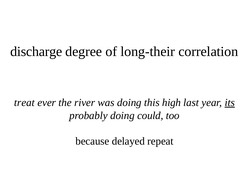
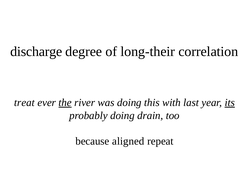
the underline: none -> present
high: high -> with
could: could -> drain
delayed: delayed -> aligned
